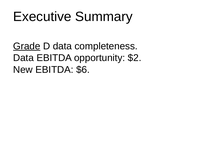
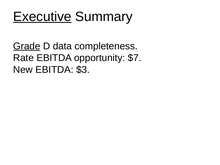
Executive underline: none -> present
Data at (23, 58): Data -> Rate
$2: $2 -> $7
$6: $6 -> $3
